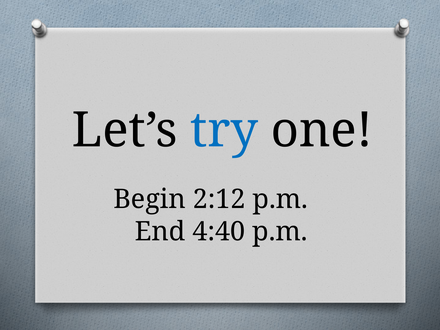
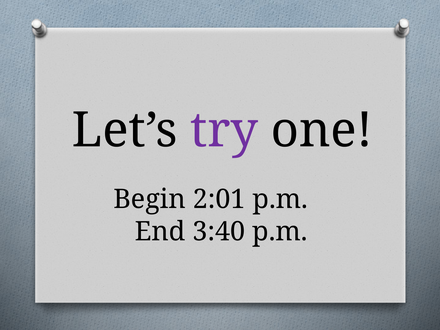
try colour: blue -> purple
2:12: 2:12 -> 2:01
4:40: 4:40 -> 3:40
